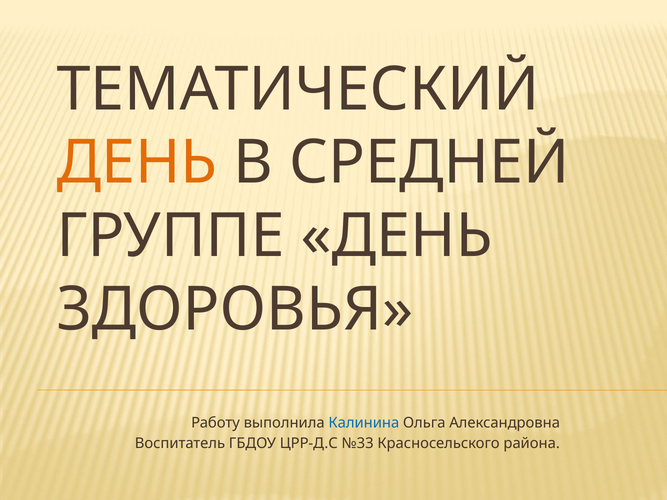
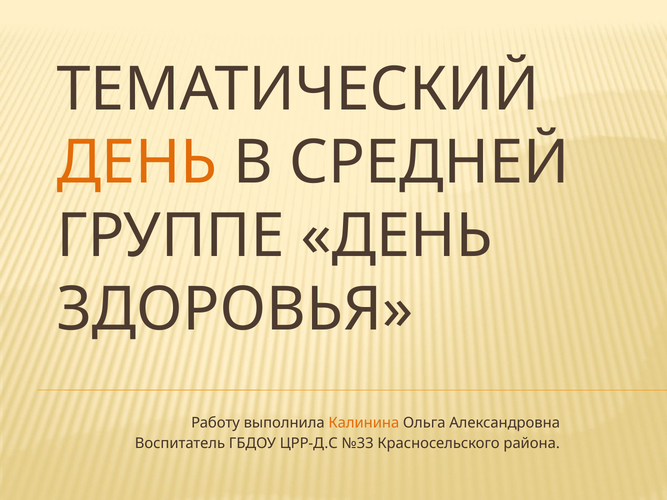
Калинина colour: blue -> orange
